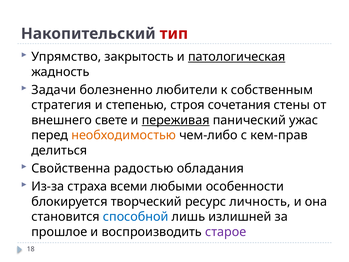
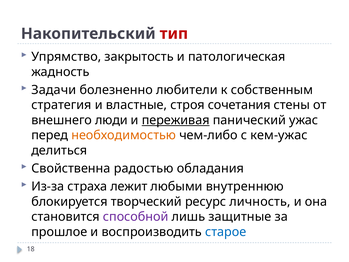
патологическая underline: present -> none
степенью: степенью -> властные
свете: свете -> люди
кем-прав: кем-прав -> кем-ужас
всеми: всеми -> лежит
особенности: особенности -> внутреннюю
способной colour: blue -> purple
излишней: излишней -> защитные
старое colour: purple -> blue
